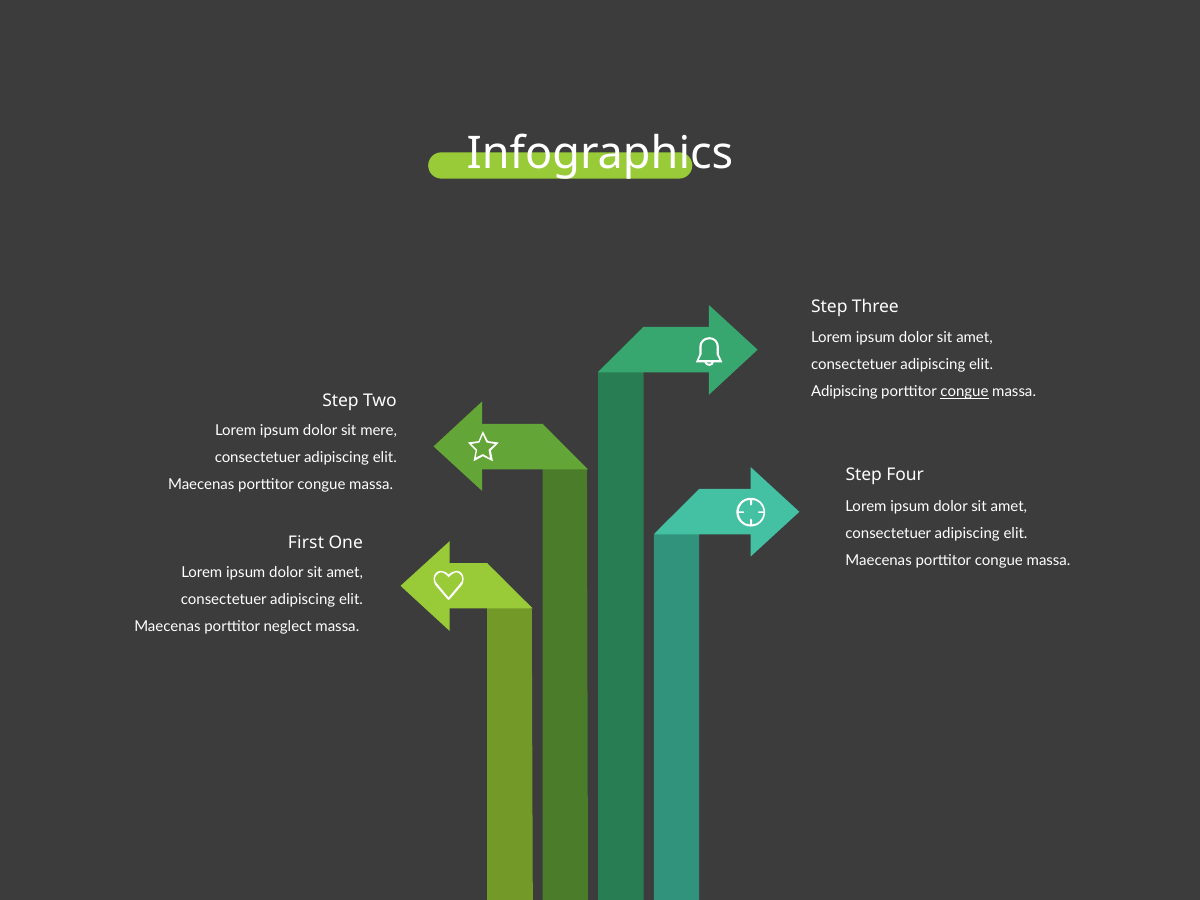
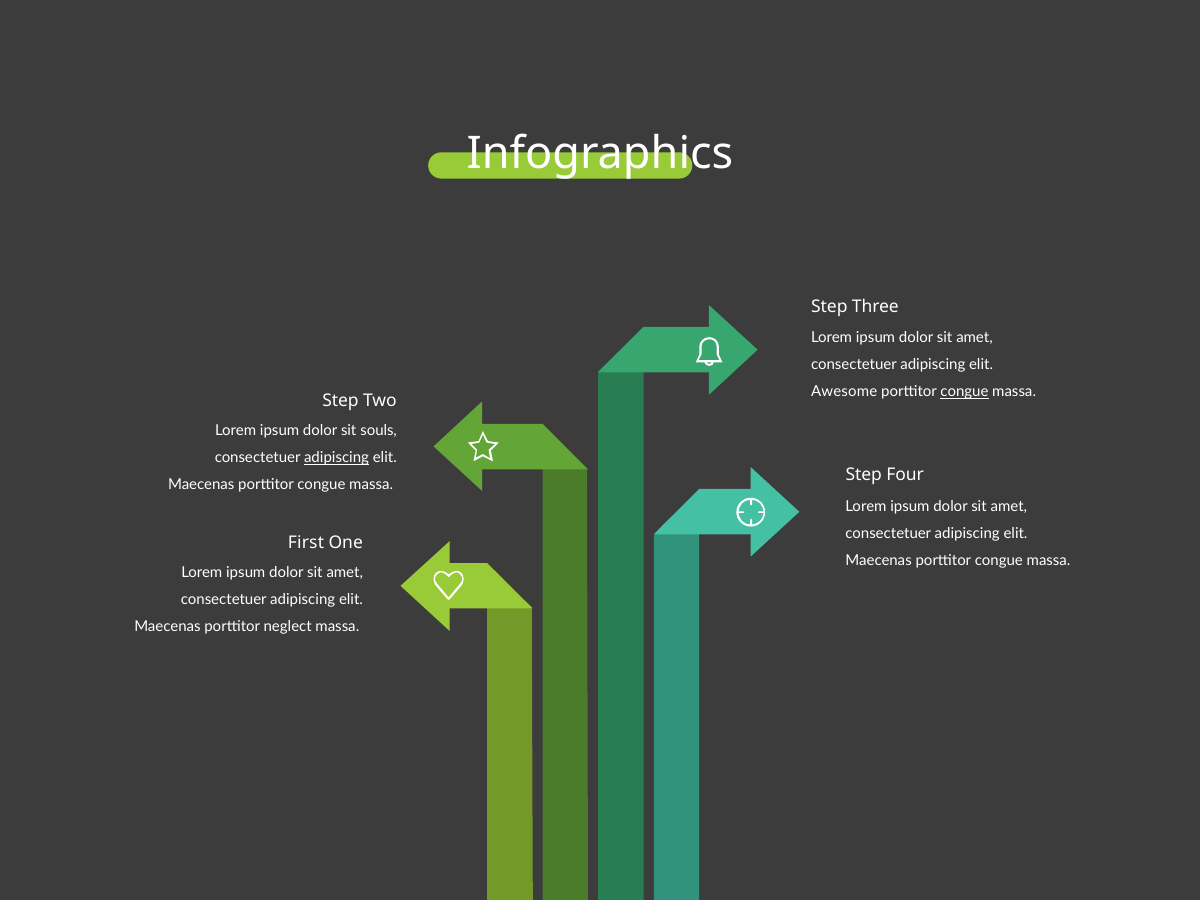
Adipiscing at (844, 392): Adipiscing -> Awesome
mere: mere -> souls
adipiscing at (337, 458) underline: none -> present
